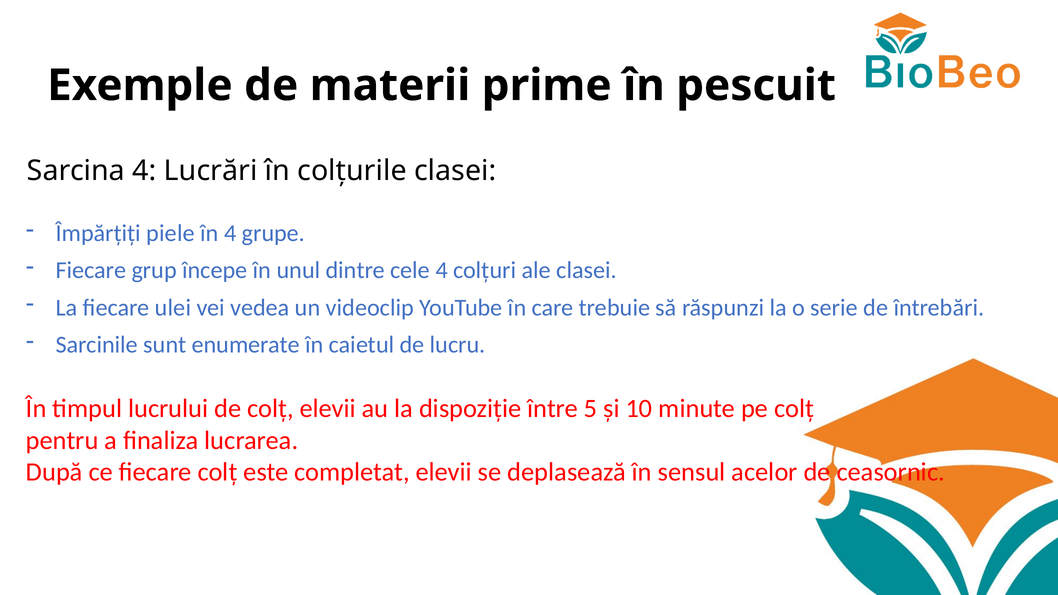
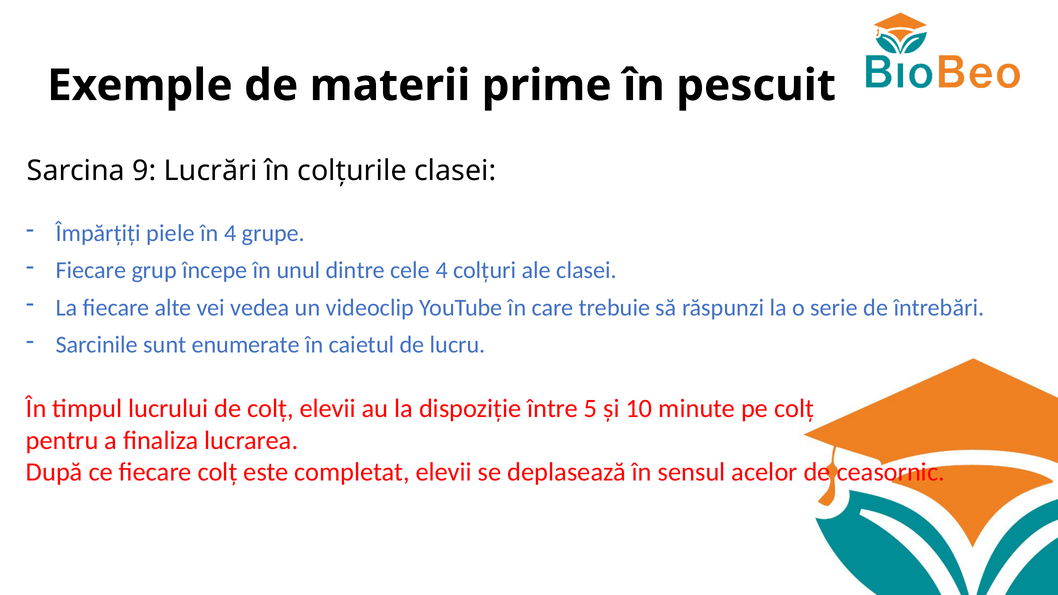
Sarcina 4: 4 -> 9
ulei: ulei -> alte
